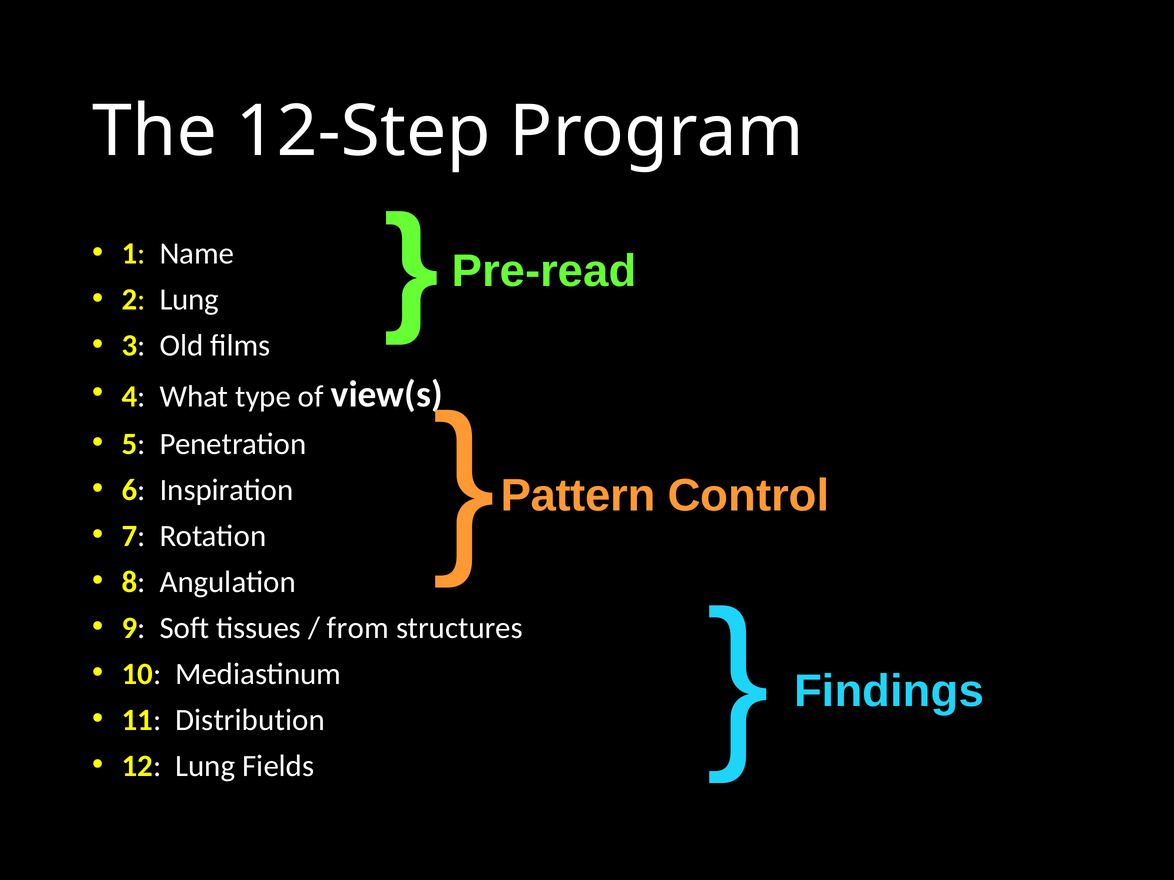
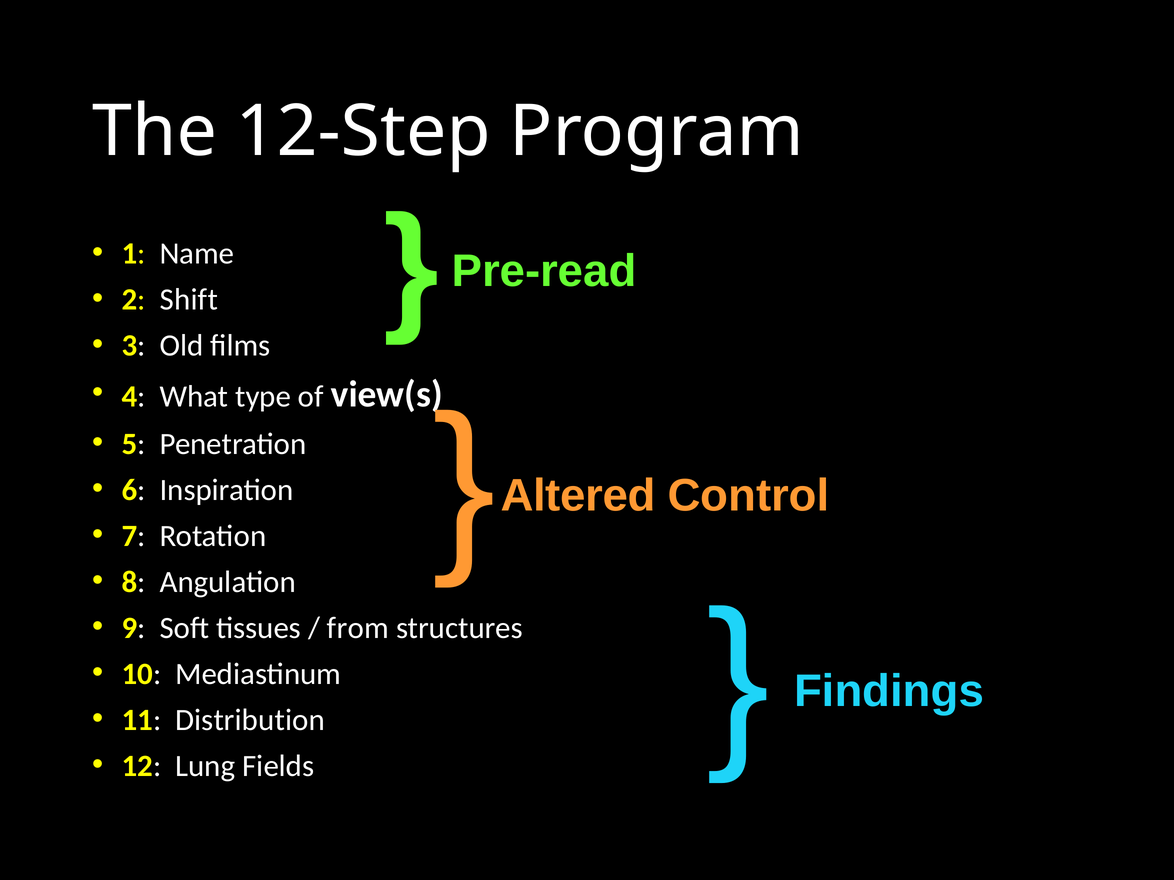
2 Lung: Lung -> Shift
Pattern: Pattern -> Altered
